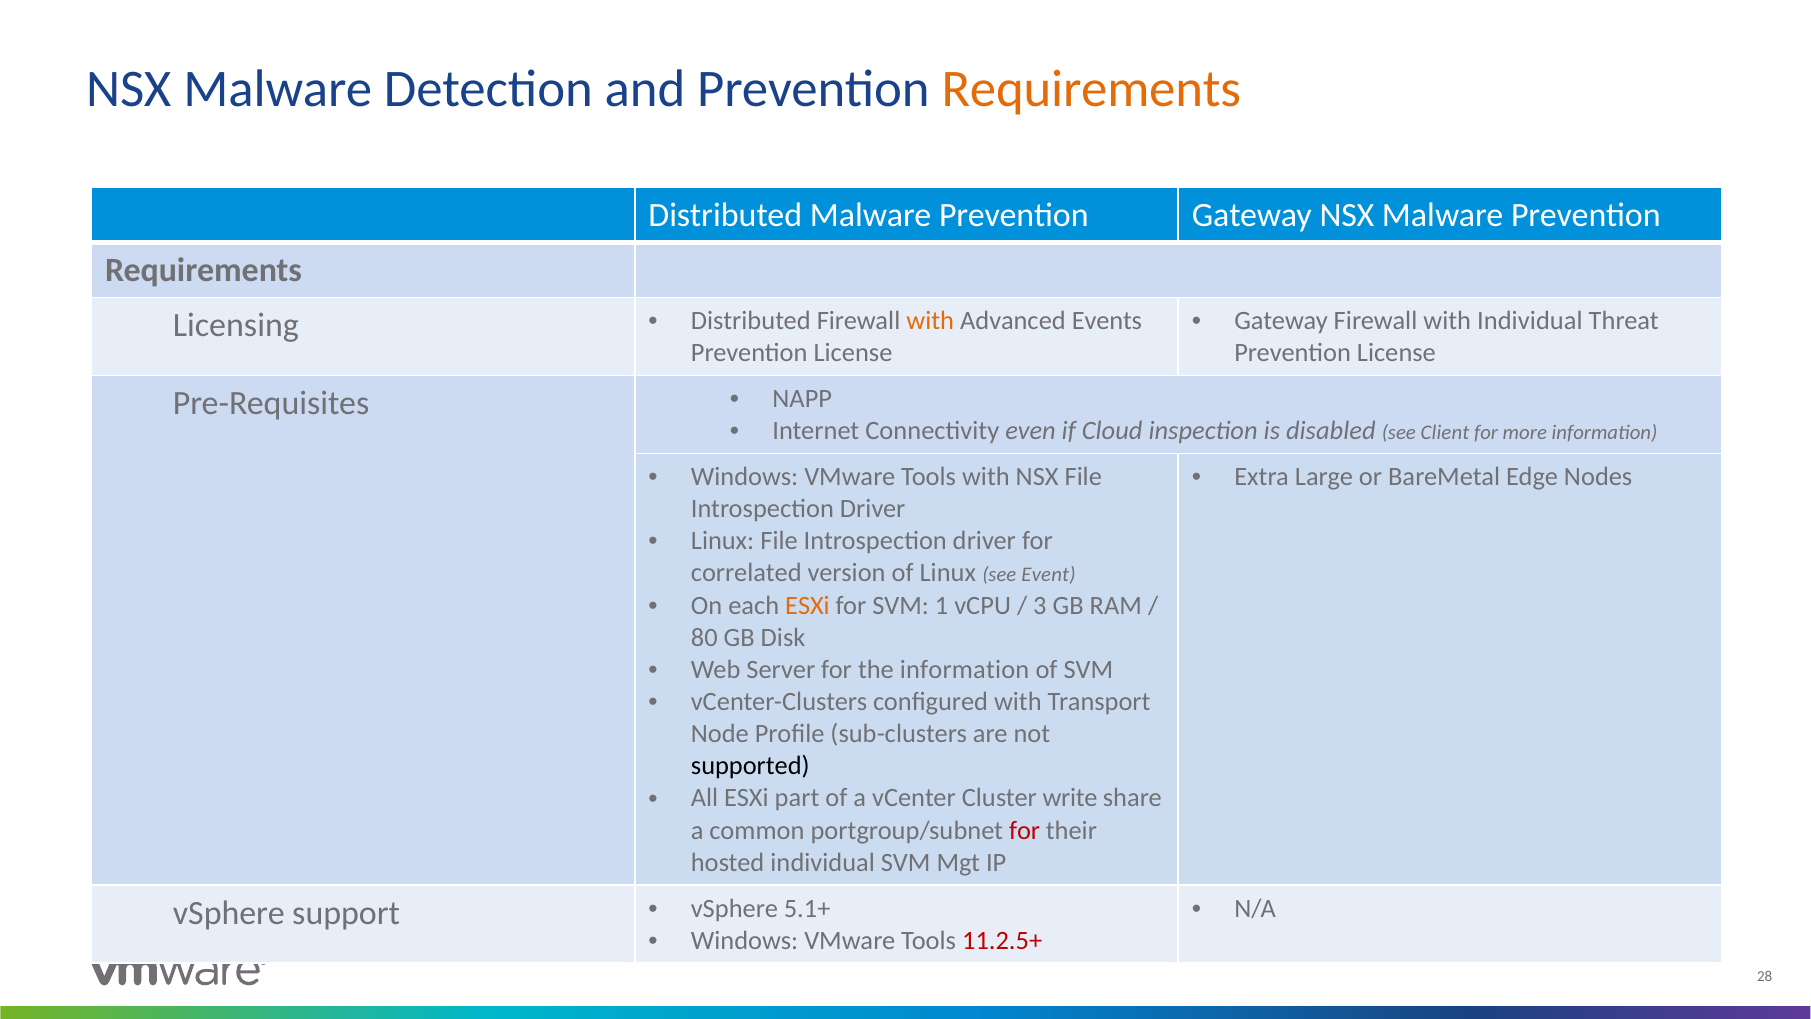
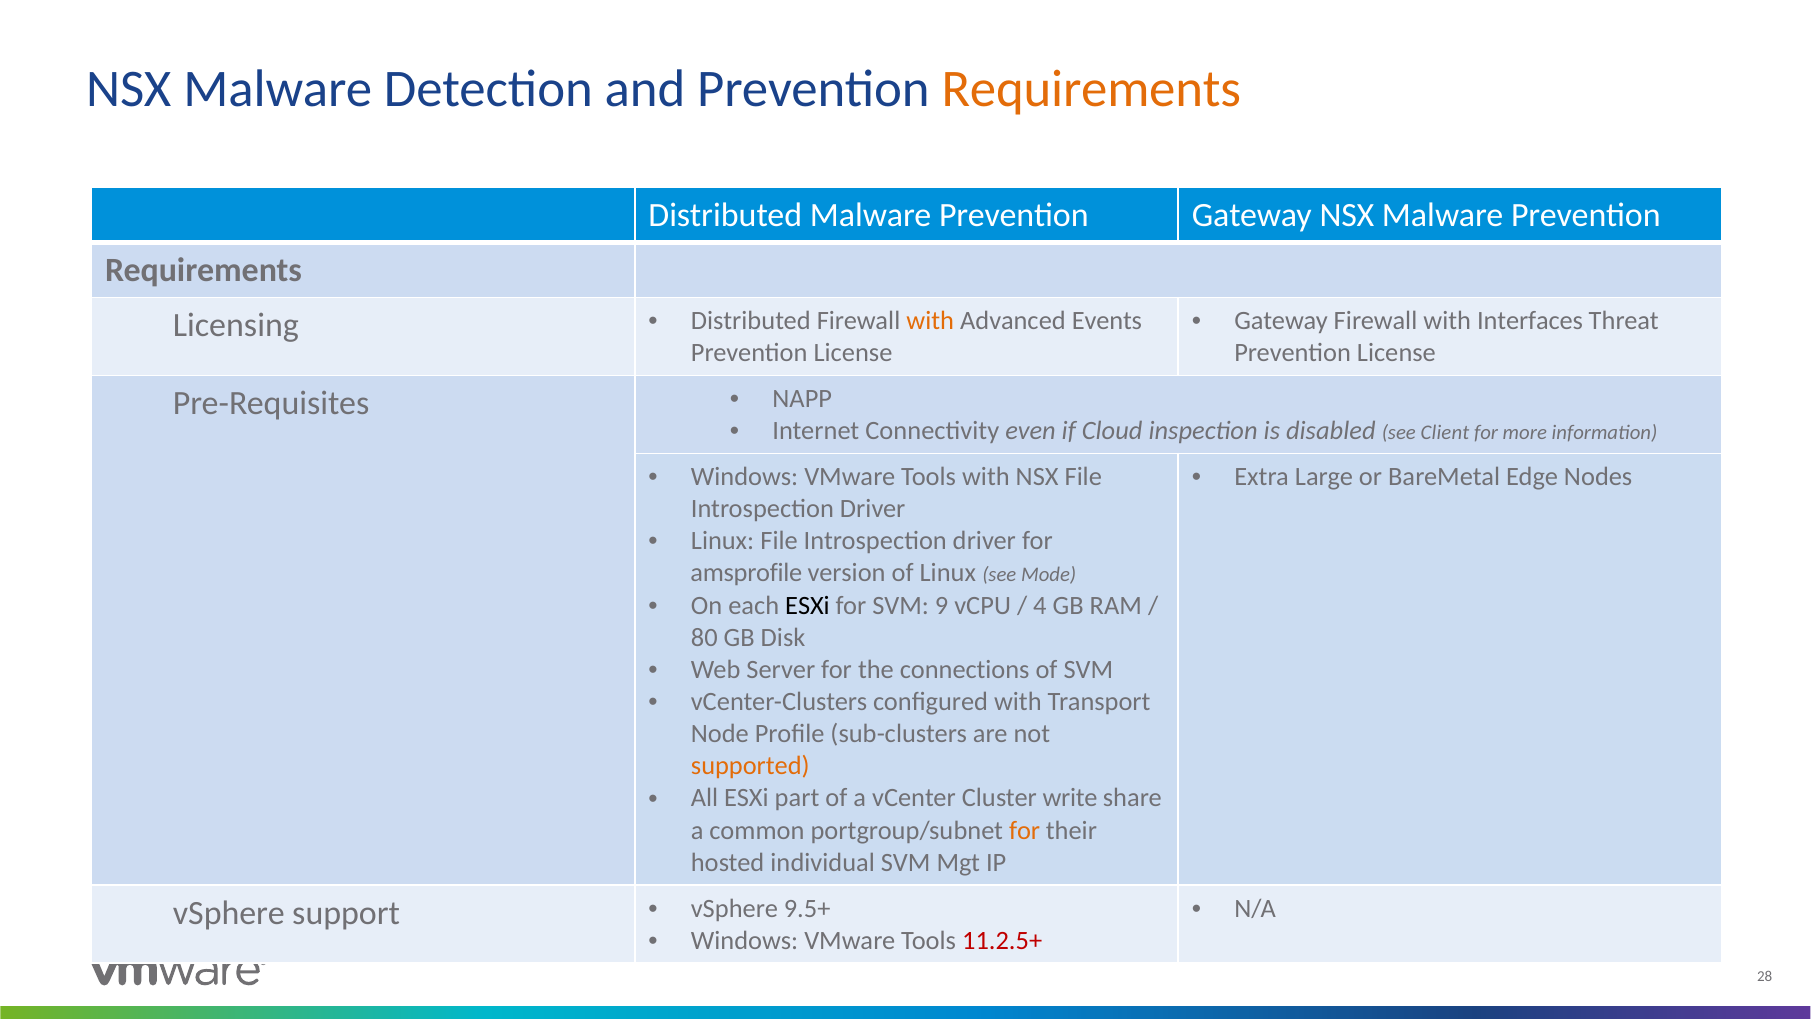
with Individual: Individual -> Interfaces
correlated: correlated -> amsprofile
Event: Event -> Mode
ESXi at (807, 605) colour: orange -> black
1: 1 -> 9
3: 3 -> 4
the information: information -> connections
supported colour: black -> orange
for at (1025, 830) colour: red -> orange
5.1+: 5.1+ -> 9.5+
